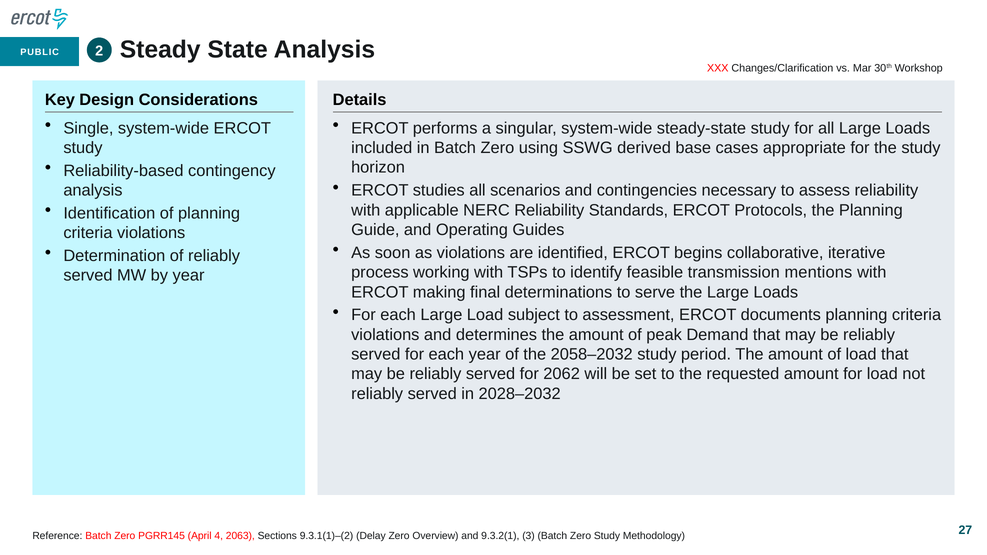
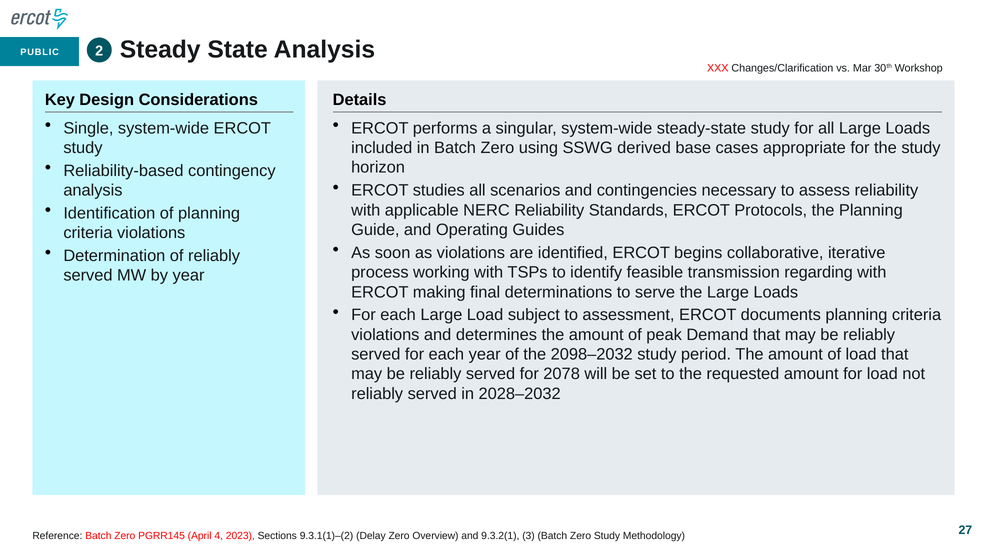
mentions: mentions -> regarding
2058–2032: 2058–2032 -> 2098–2032
2062: 2062 -> 2078
2063: 2063 -> 2023
